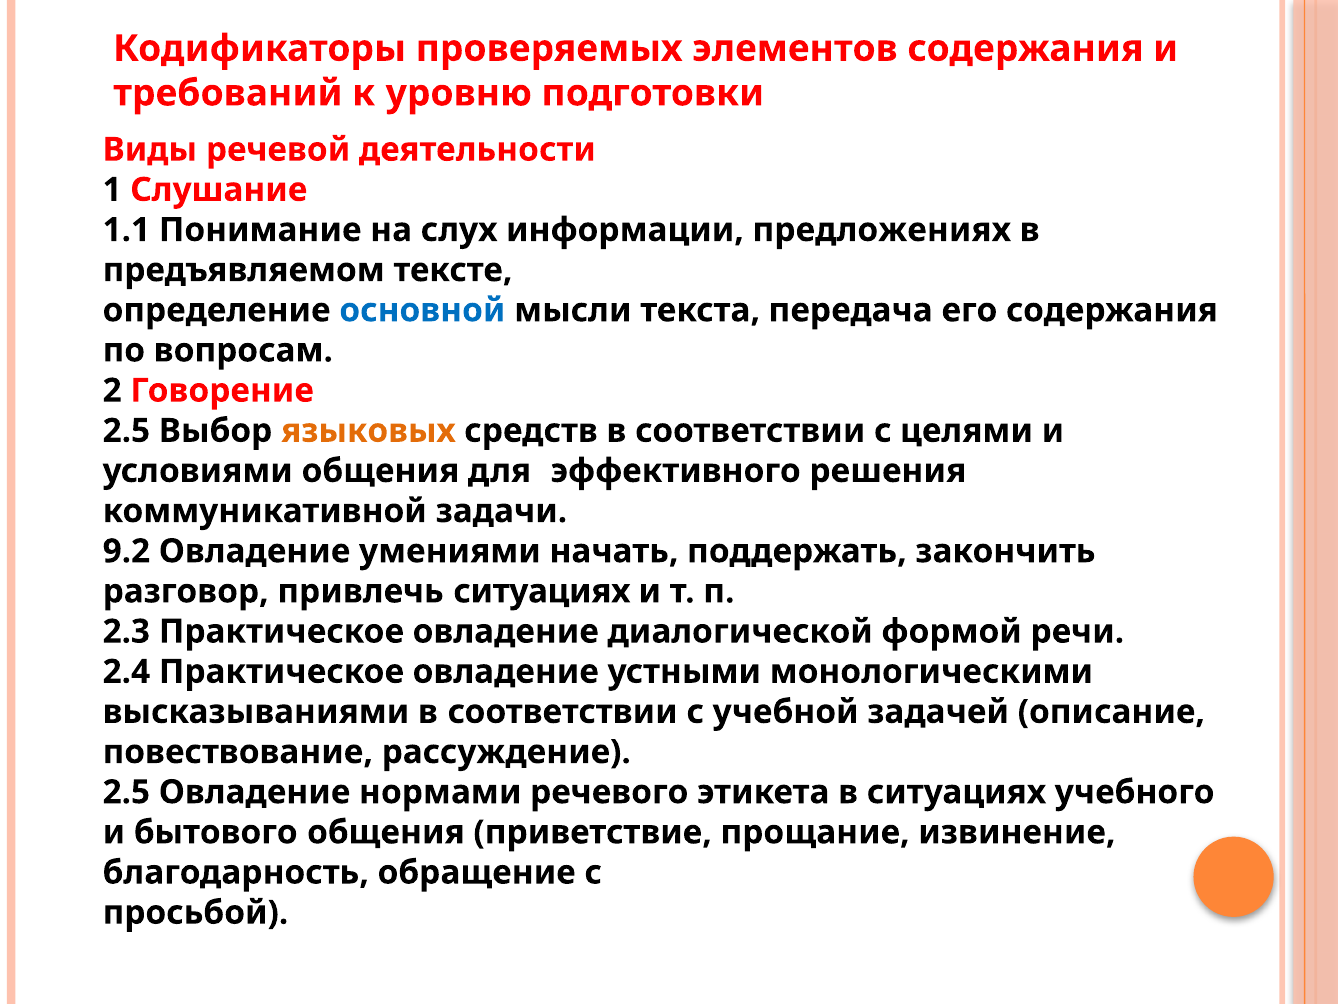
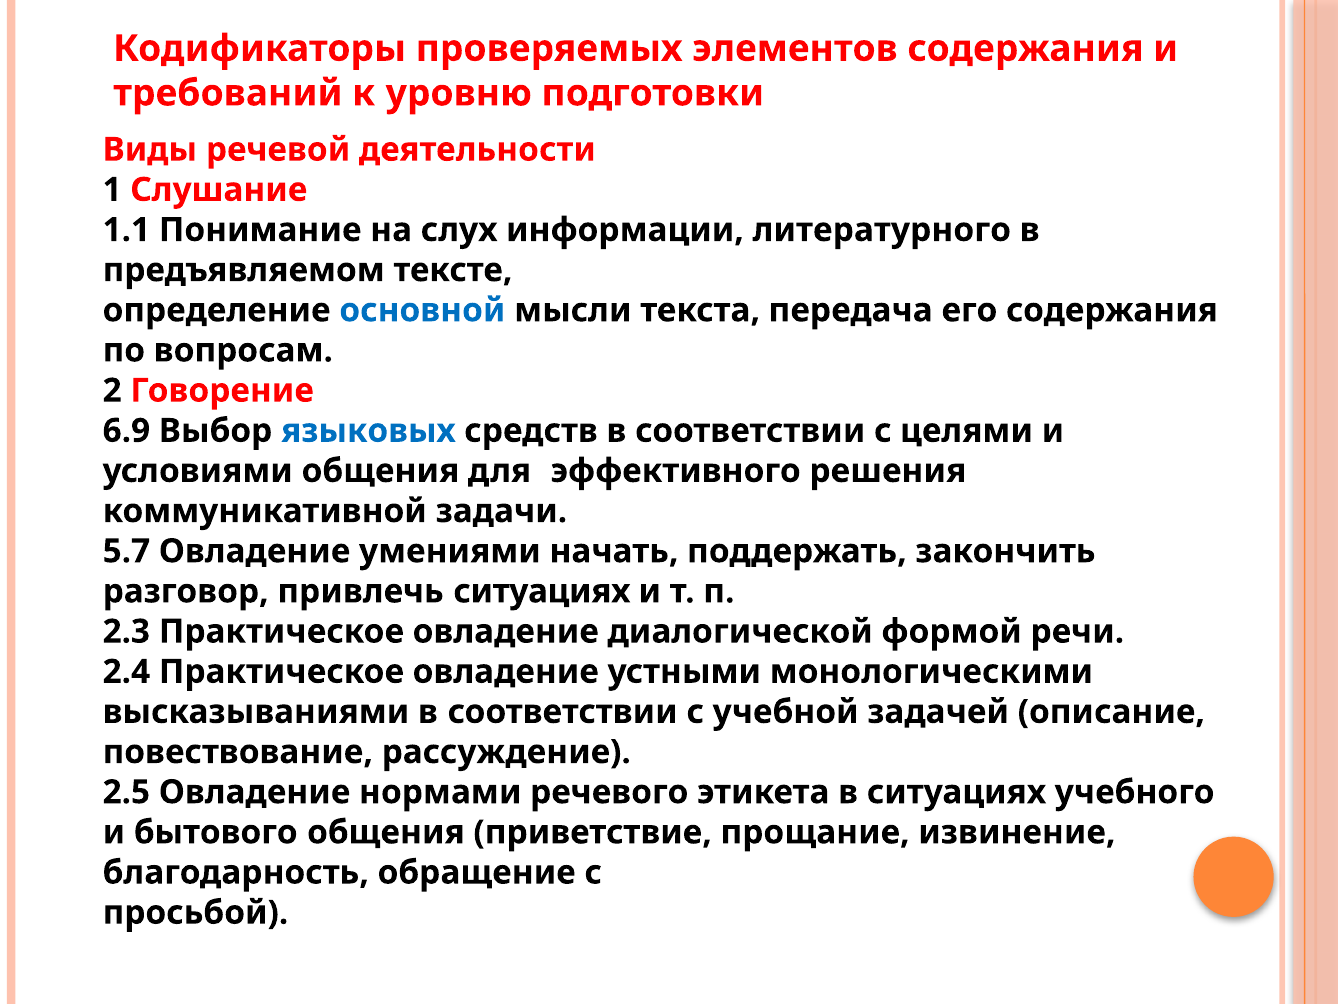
предложениях: предложениях -> литературного
2.5 at (126, 431): 2.5 -> 6.9
языковых colour: orange -> blue
9.2: 9.2 -> 5.7
